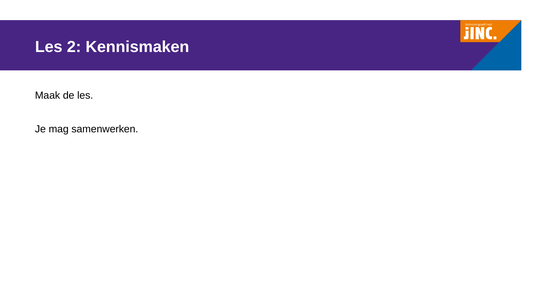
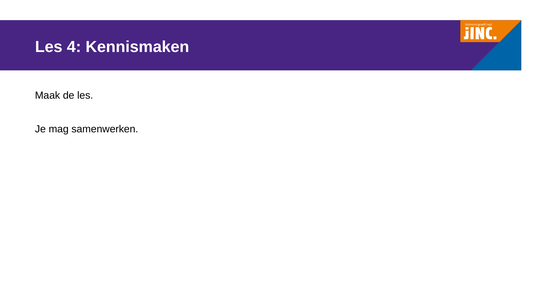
2: 2 -> 4
